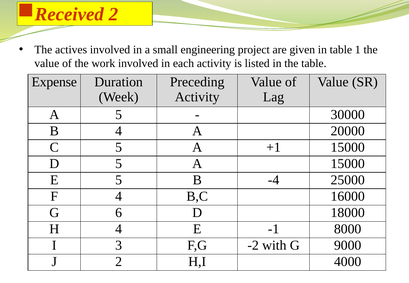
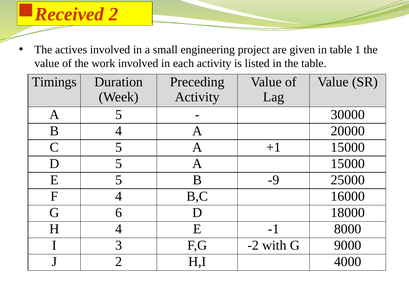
Expense: Expense -> Timings
-4: -4 -> -9
